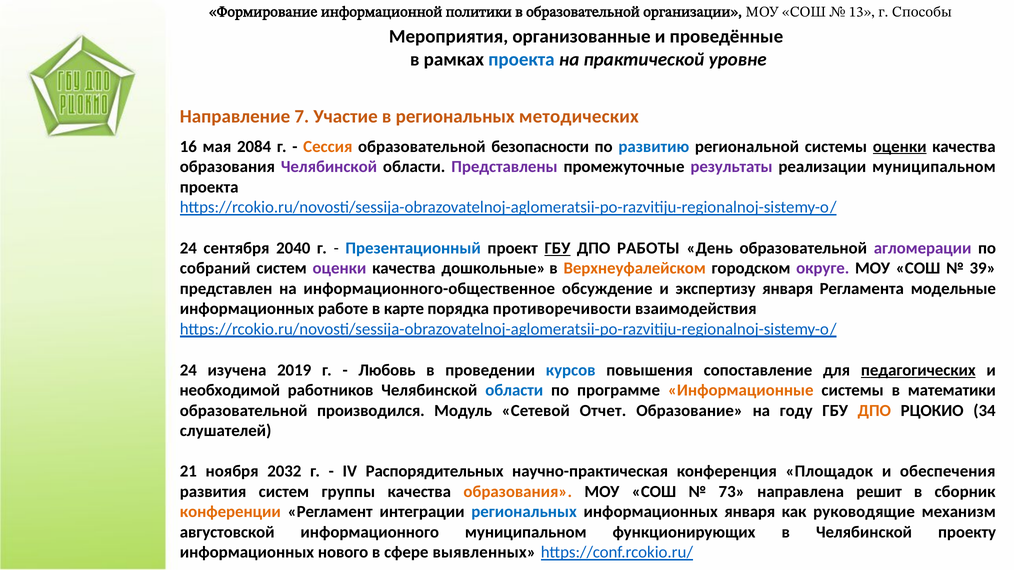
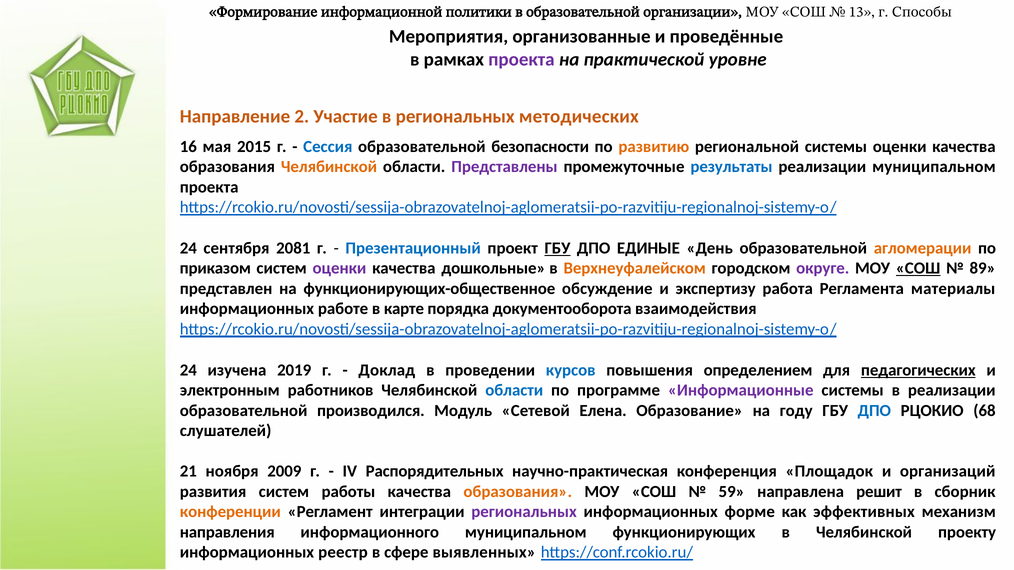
проекта at (521, 59) colour: blue -> purple
7: 7 -> 2
2084: 2084 -> 2015
Сессия colour: orange -> blue
развитию colour: blue -> orange
оценки at (900, 147) underline: present -> none
Челябинской at (329, 167) colour: purple -> orange
результаты colour: purple -> blue
2040: 2040 -> 2081
РАБОТЫ: РАБОТЫ -> ЕДИНЫЕ
агломерации colour: purple -> orange
собраний: собраний -> приказом
СОШ at (918, 269) underline: none -> present
39: 39 -> 89
информационного-общественное: информационного-общественное -> функционирующих-общественное
экспертизу января: января -> работа
модельные: модельные -> материалы
противоречивости: противоречивости -> документооборота
Любовь: Любовь -> Доклад
сопоставление: сопоставление -> определением
необходимой: необходимой -> электронным
Информационные colour: orange -> purple
в математики: математики -> реализации
Отчет: Отчет -> Елена
ДПО at (874, 411) colour: orange -> blue
34: 34 -> 68
2032: 2032 -> 2009
обеспечения: обеспечения -> организаций
группы: группы -> работы
73: 73 -> 59
региональных at (524, 512) colour: blue -> purple
информационных января: января -> форме
руководящие: руководящие -> эффективных
августовской: августовской -> направления
нового: нового -> реестр
